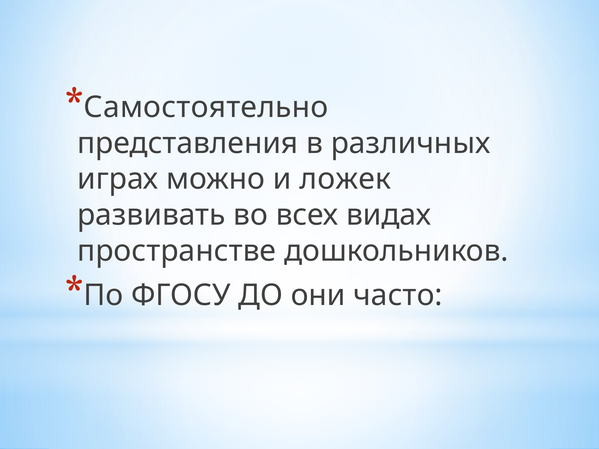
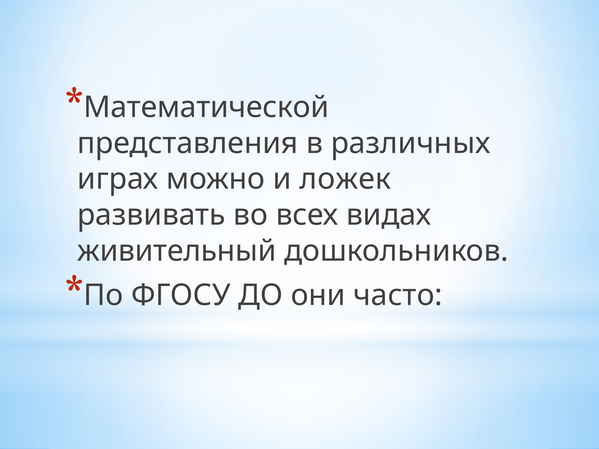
Самостоятельно: Самостоятельно -> Математической
пространстве: пространстве -> живительный
